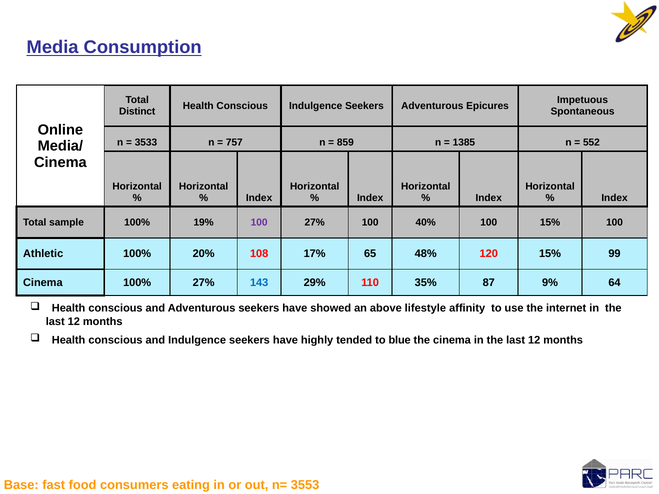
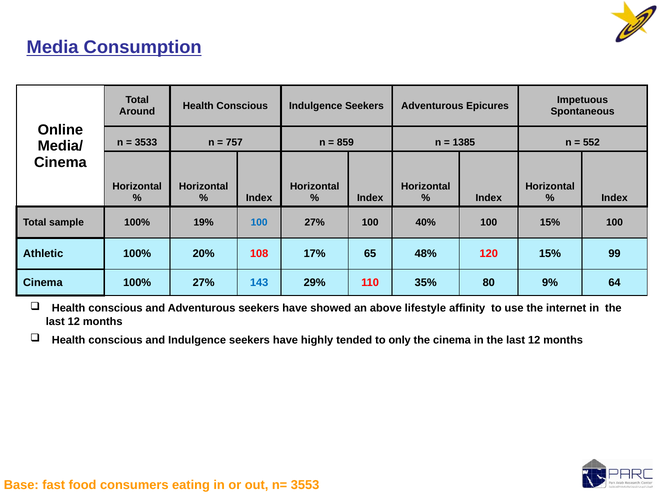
Distinct: Distinct -> Around
100 at (259, 223) colour: purple -> blue
87: 87 -> 80
blue: blue -> only
